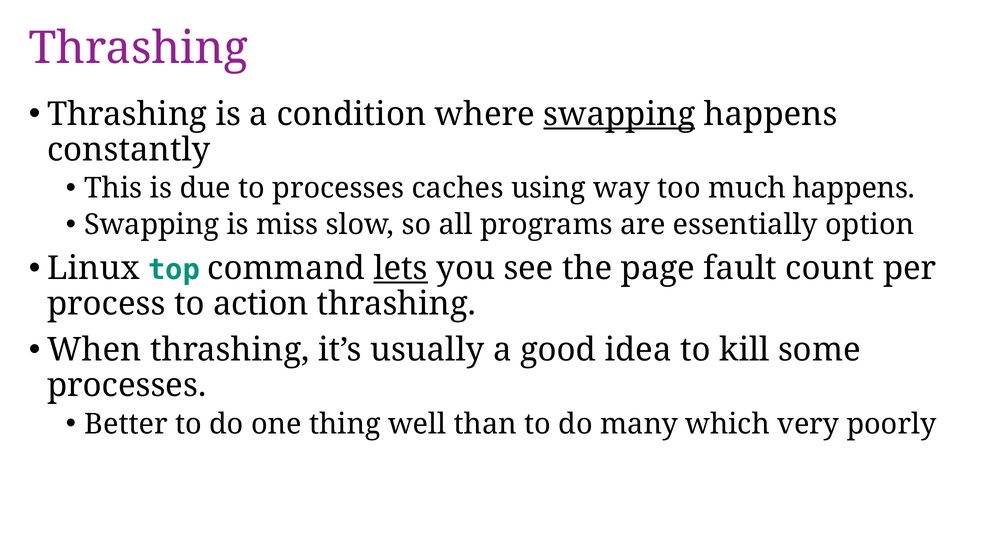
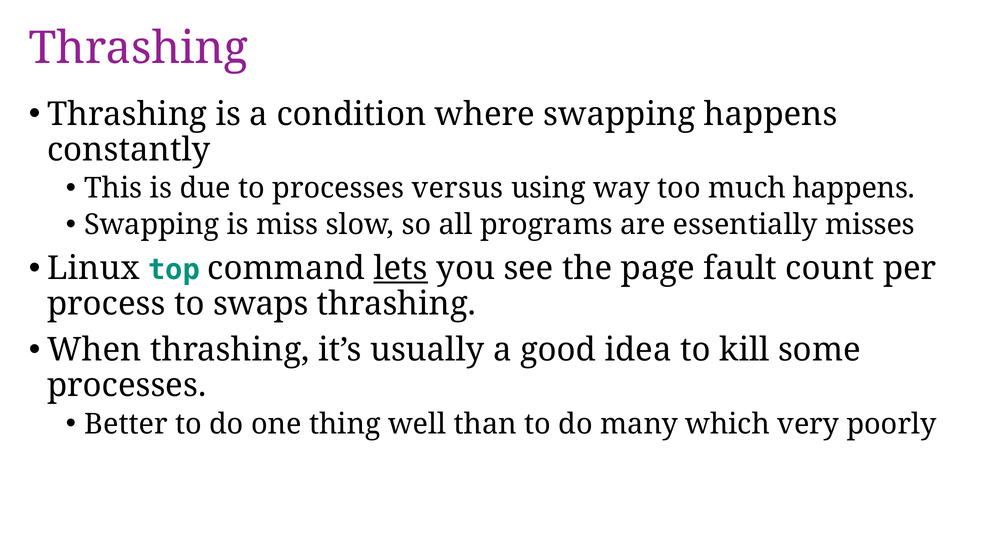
swapping at (619, 114) underline: present -> none
caches: caches -> versus
option: option -> misses
action: action -> swaps
